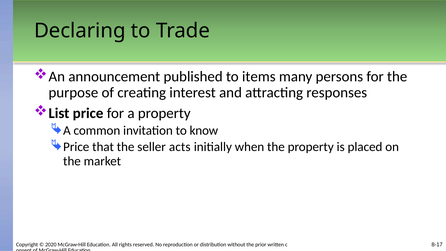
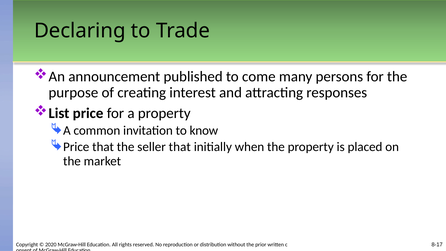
items: items -> come
seller acts: acts -> that
